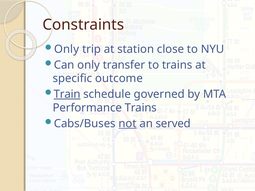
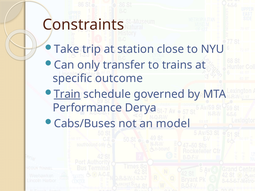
Only at (67, 49): Only -> Take
Performance Trains: Trains -> Derya
not underline: present -> none
served: served -> model
